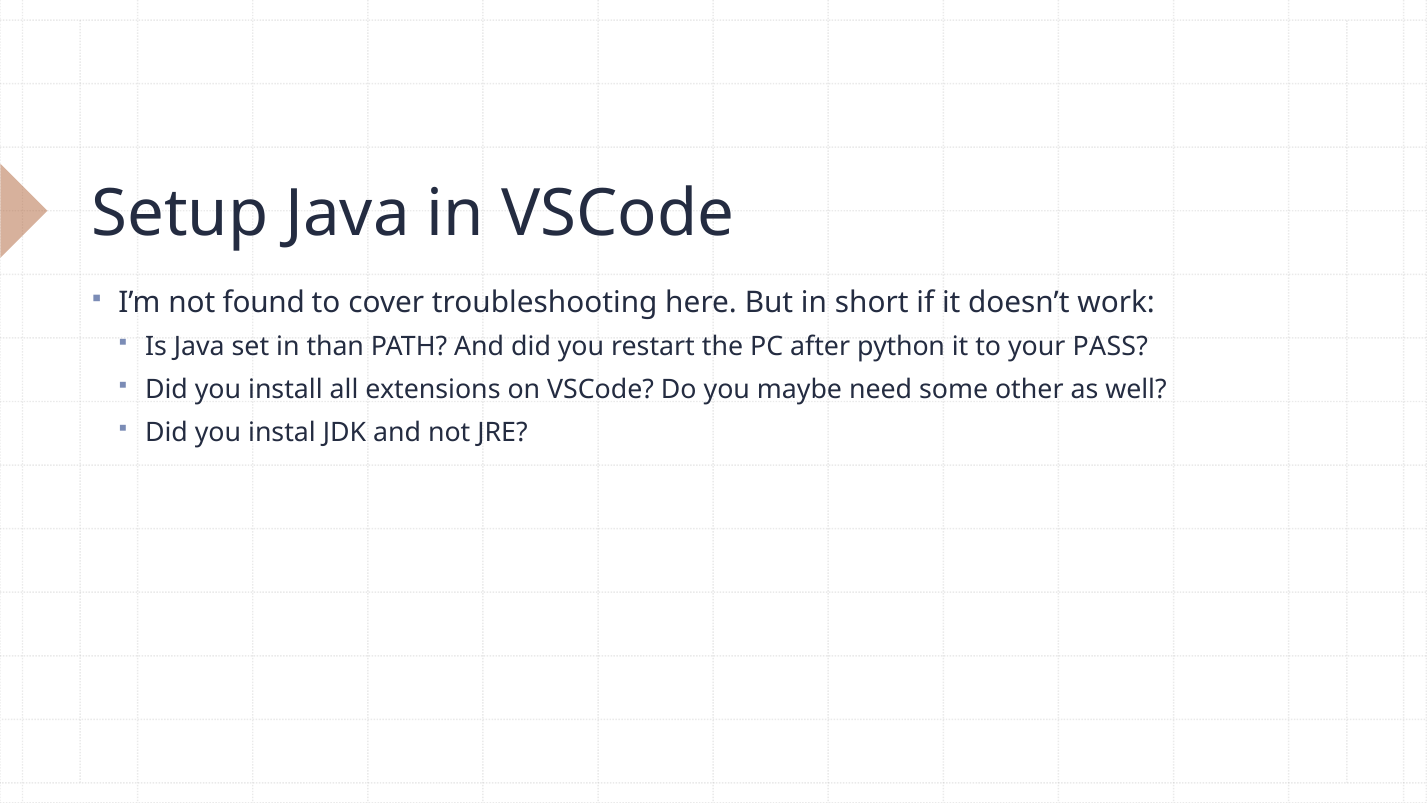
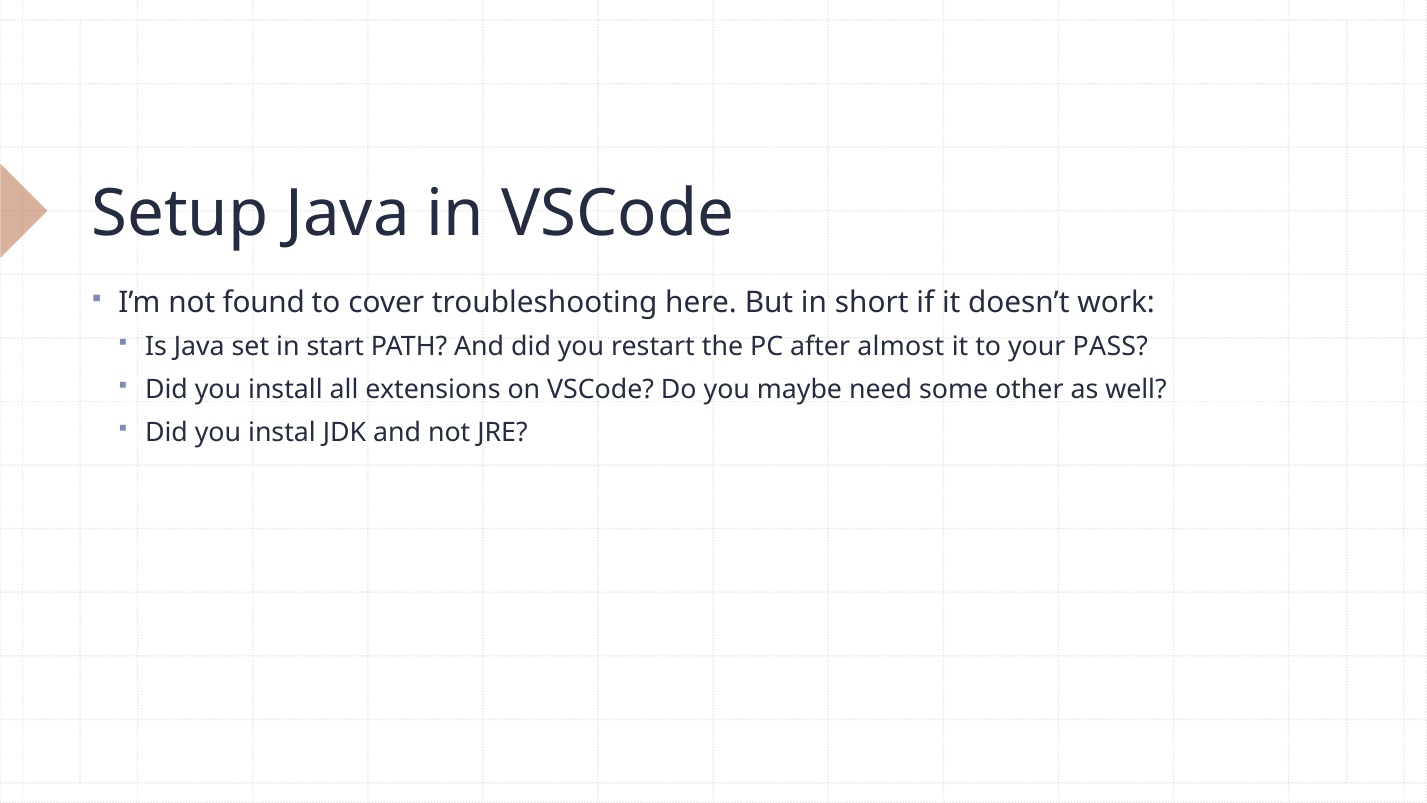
than: than -> start
python: python -> almost
